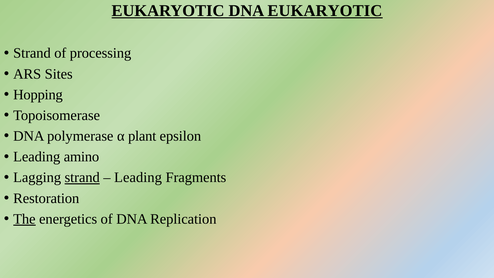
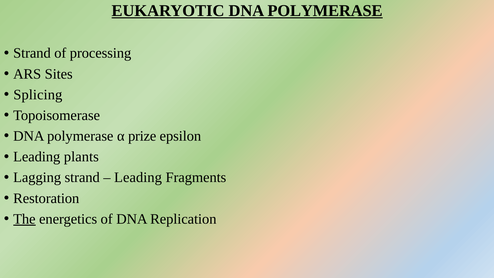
EUKARYOTIC DNA EUKARYOTIC: EUKARYOTIC -> POLYMERASE
Hopping: Hopping -> Splicing
plant: plant -> prize
amino: amino -> plants
strand at (82, 177) underline: present -> none
